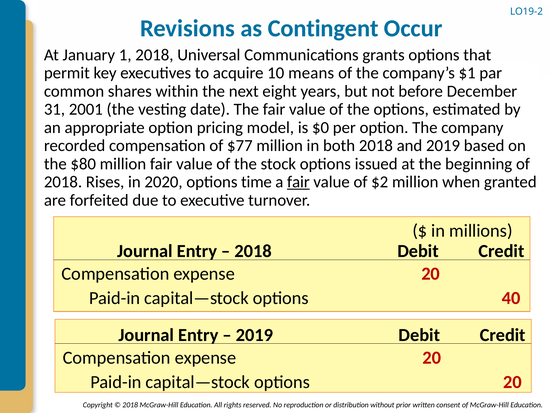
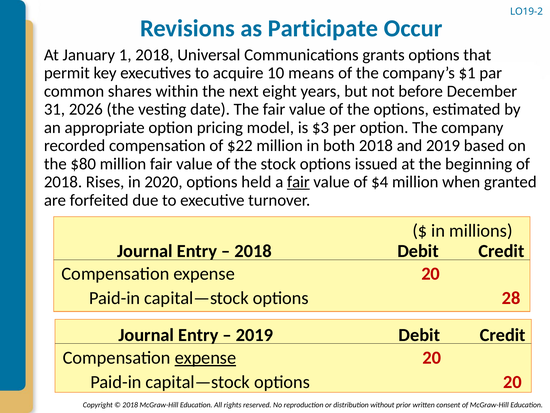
Contingent: Contingent -> Participate
2001: 2001 -> 2026
$0: $0 -> $3
$77: $77 -> $22
time: time -> held
$2: $2 -> $4
40: 40 -> 28
expense at (205, 357) underline: none -> present
